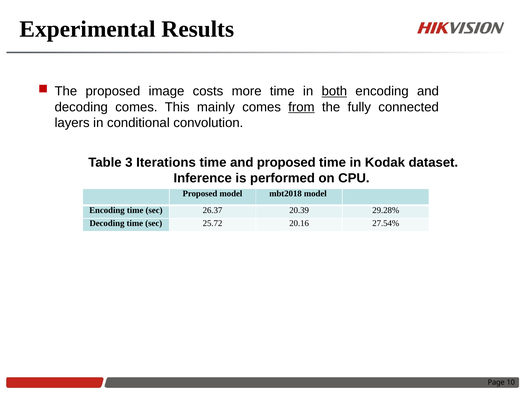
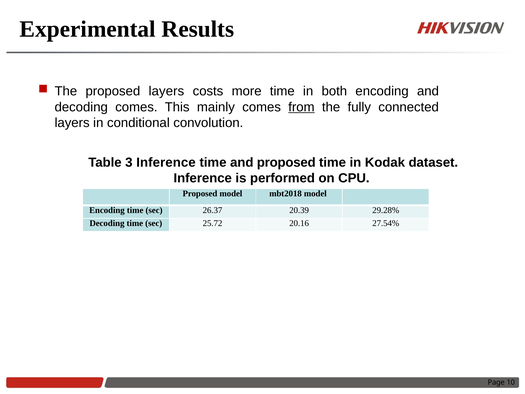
proposed image: image -> layers
both underline: present -> none
3 Iterations: Iterations -> Inference
